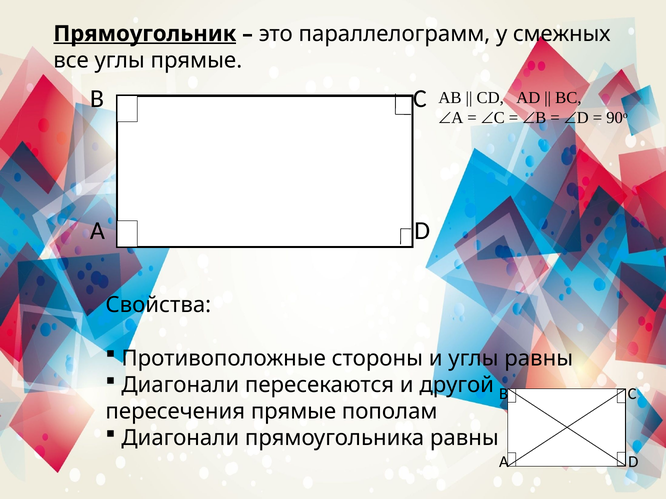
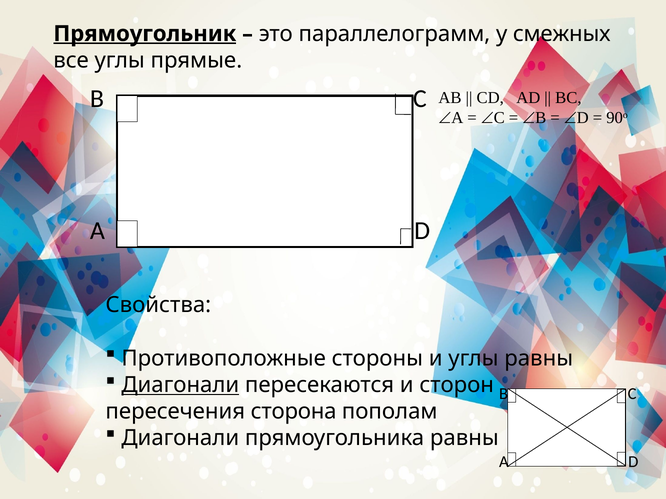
Диагонали at (180, 385) underline: none -> present
другой: другой -> сторон
пересечения прямые: прямые -> сторона
